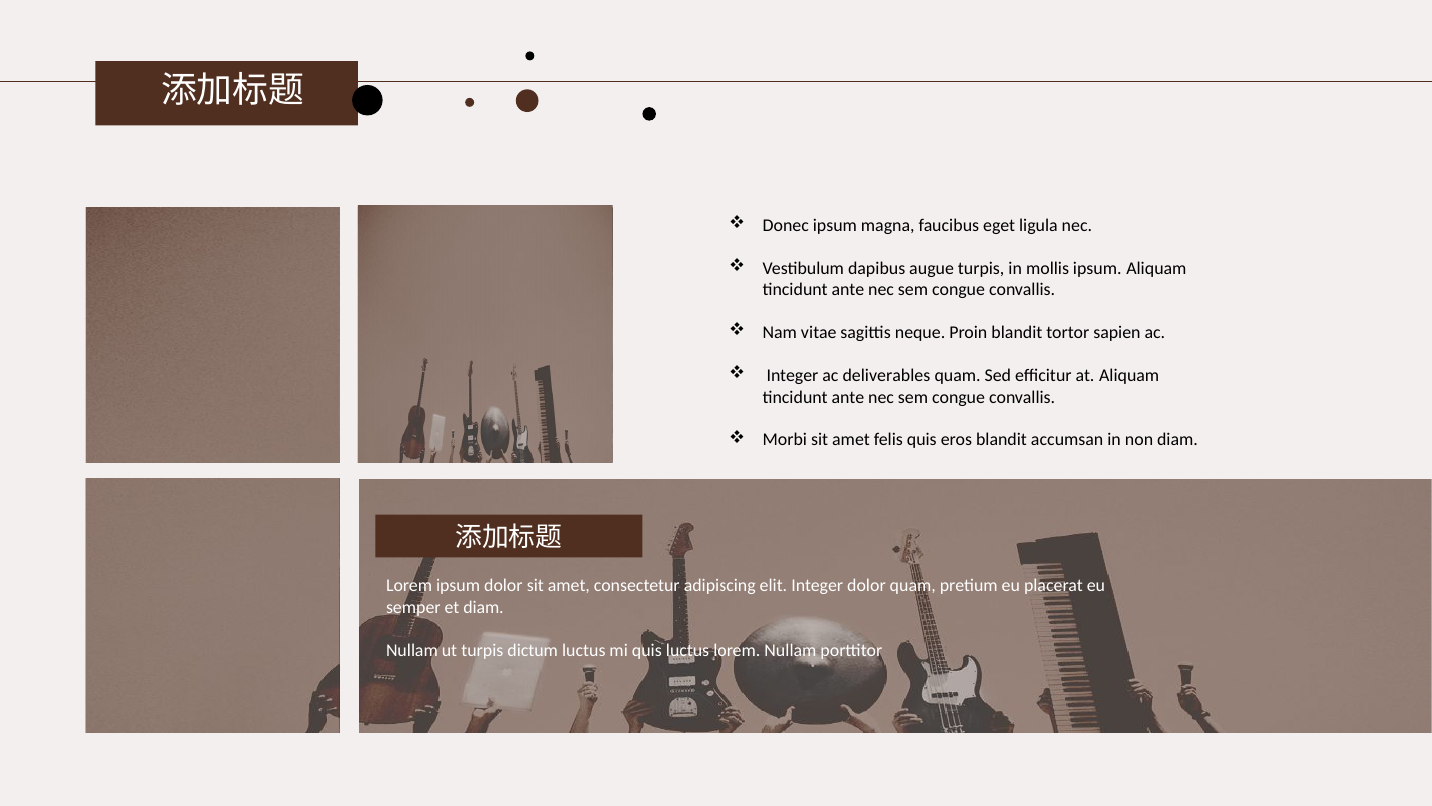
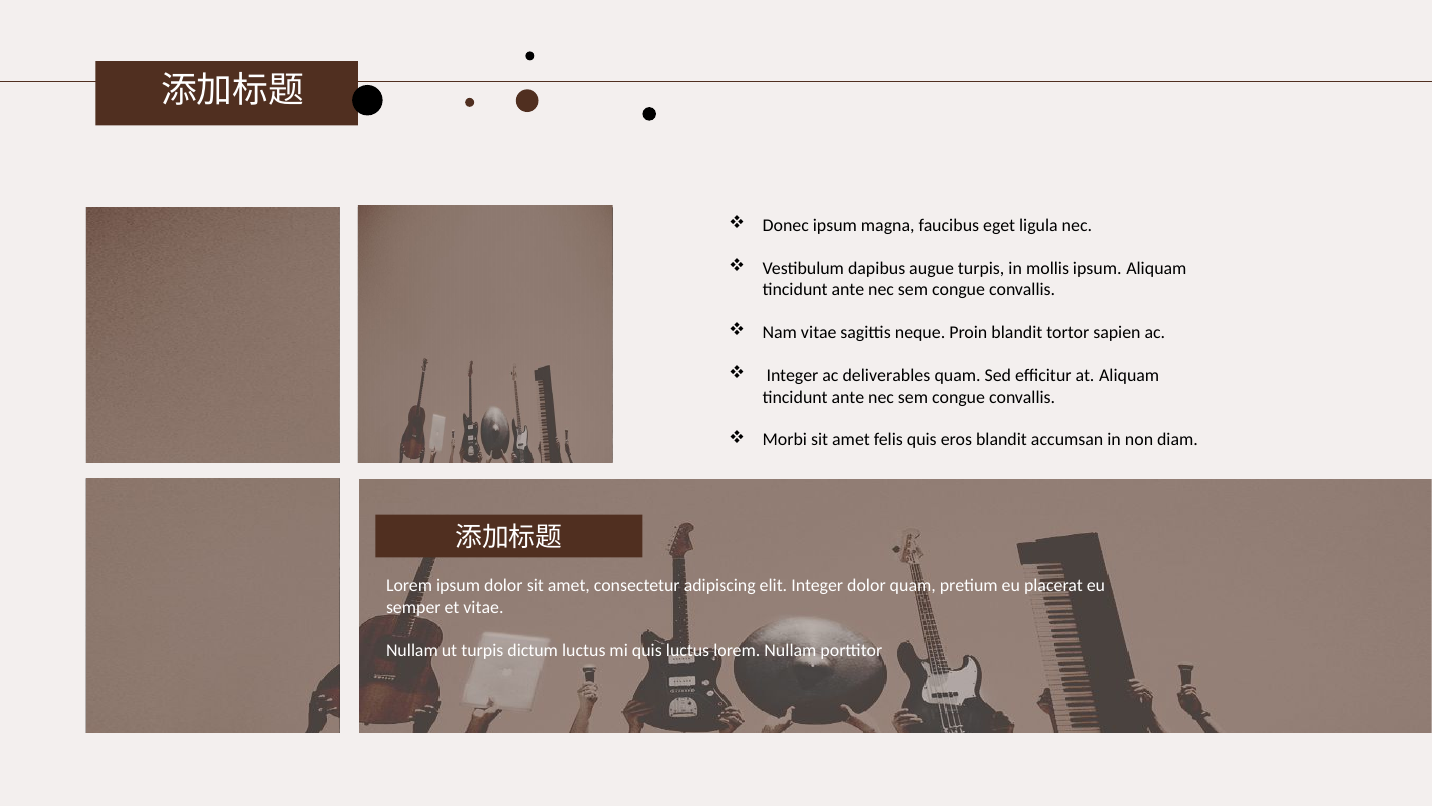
et diam: diam -> vitae
